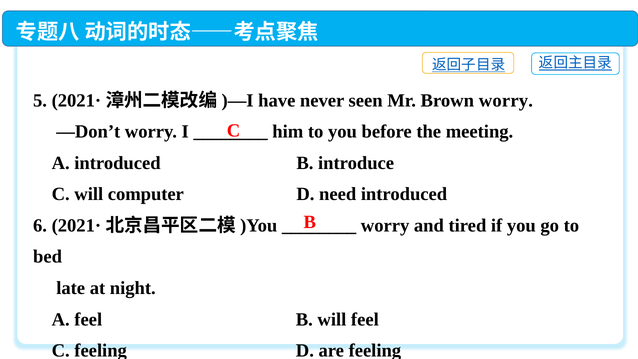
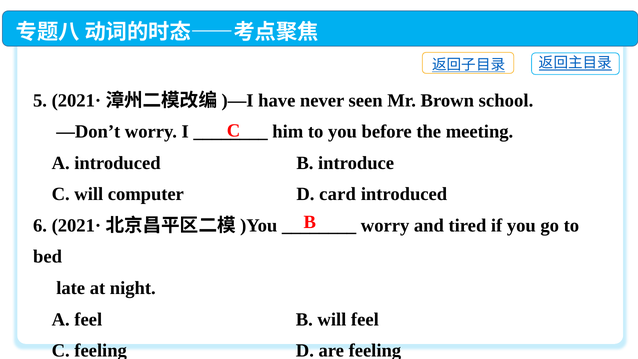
Brown worry: worry -> school
need: need -> card
